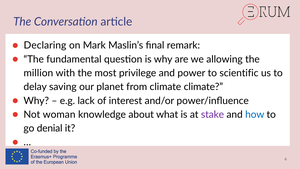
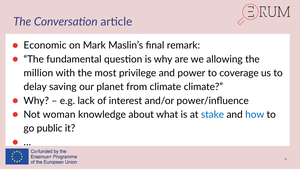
Declaring: Declaring -> Economic
scientific: scientific -> coverage
stake colour: purple -> blue
denial: denial -> public
